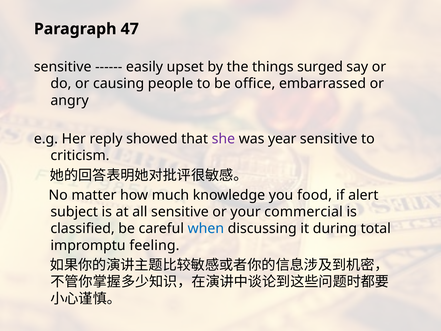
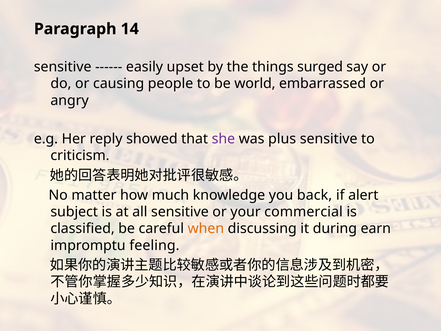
47: 47 -> 14
office: office -> world
year: year -> plus
food: food -> back
when colour: blue -> orange
total: total -> earn
